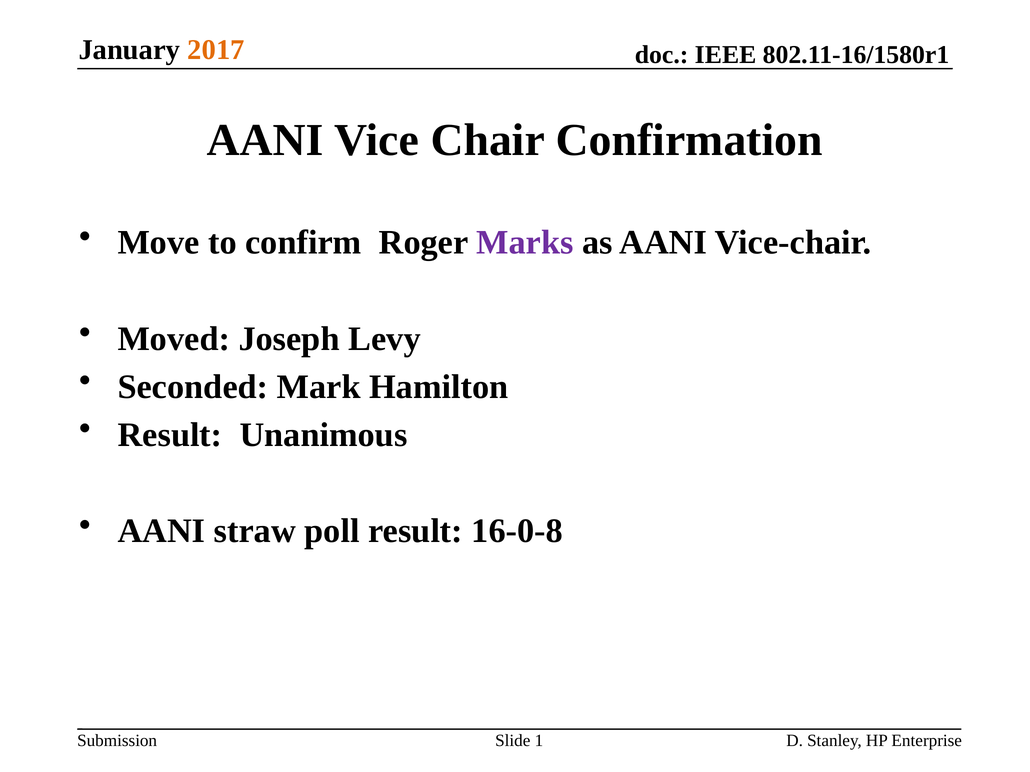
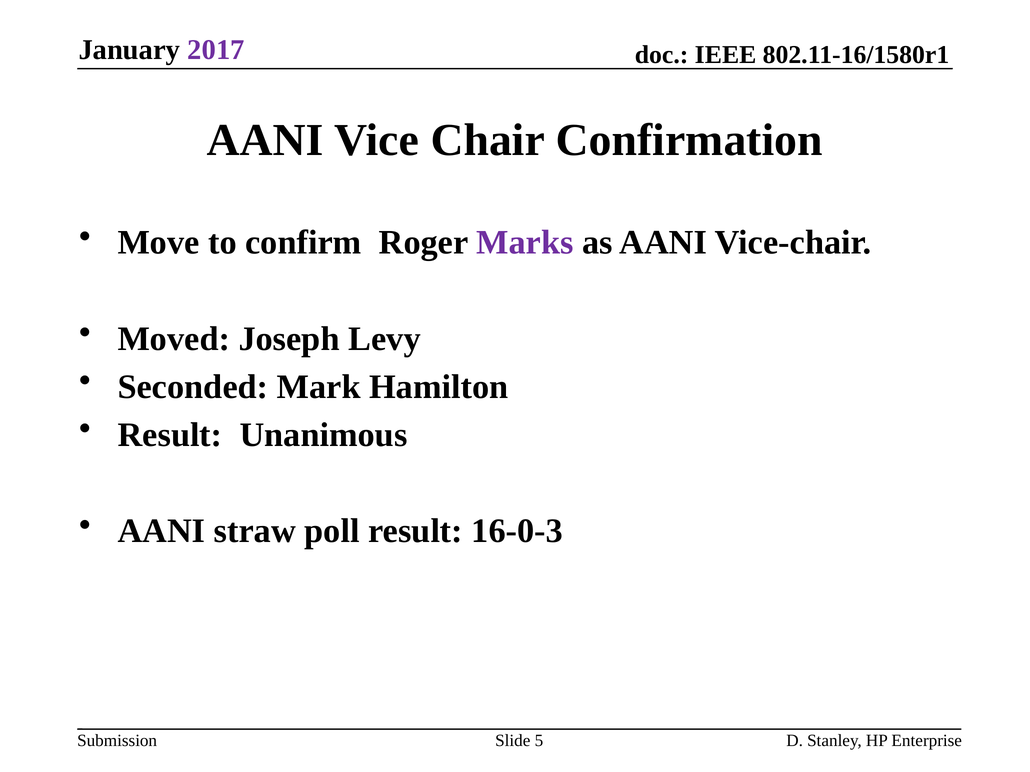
2017 colour: orange -> purple
16-0-8: 16-0-8 -> 16-0-3
1: 1 -> 5
